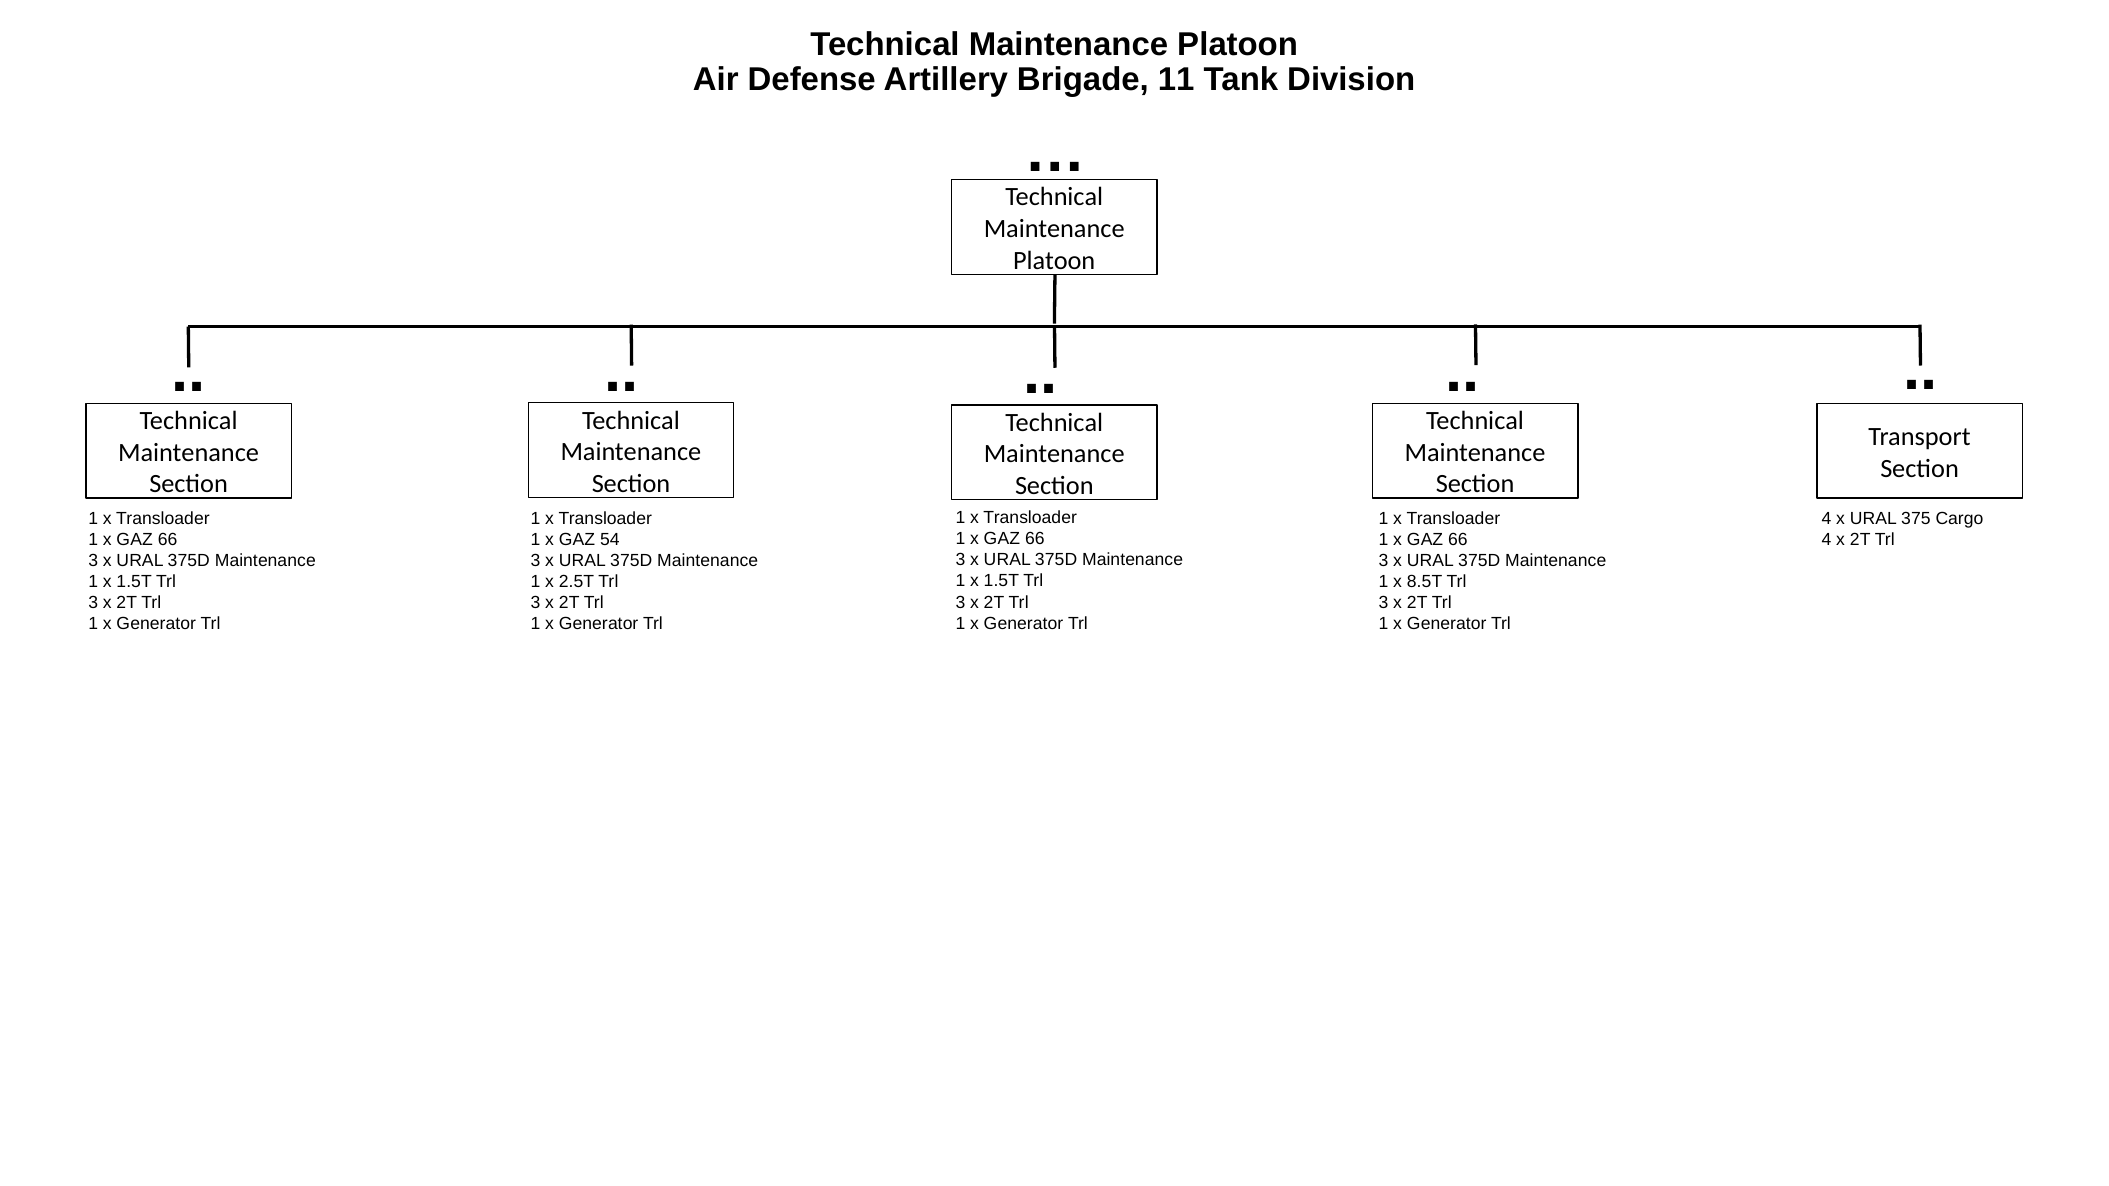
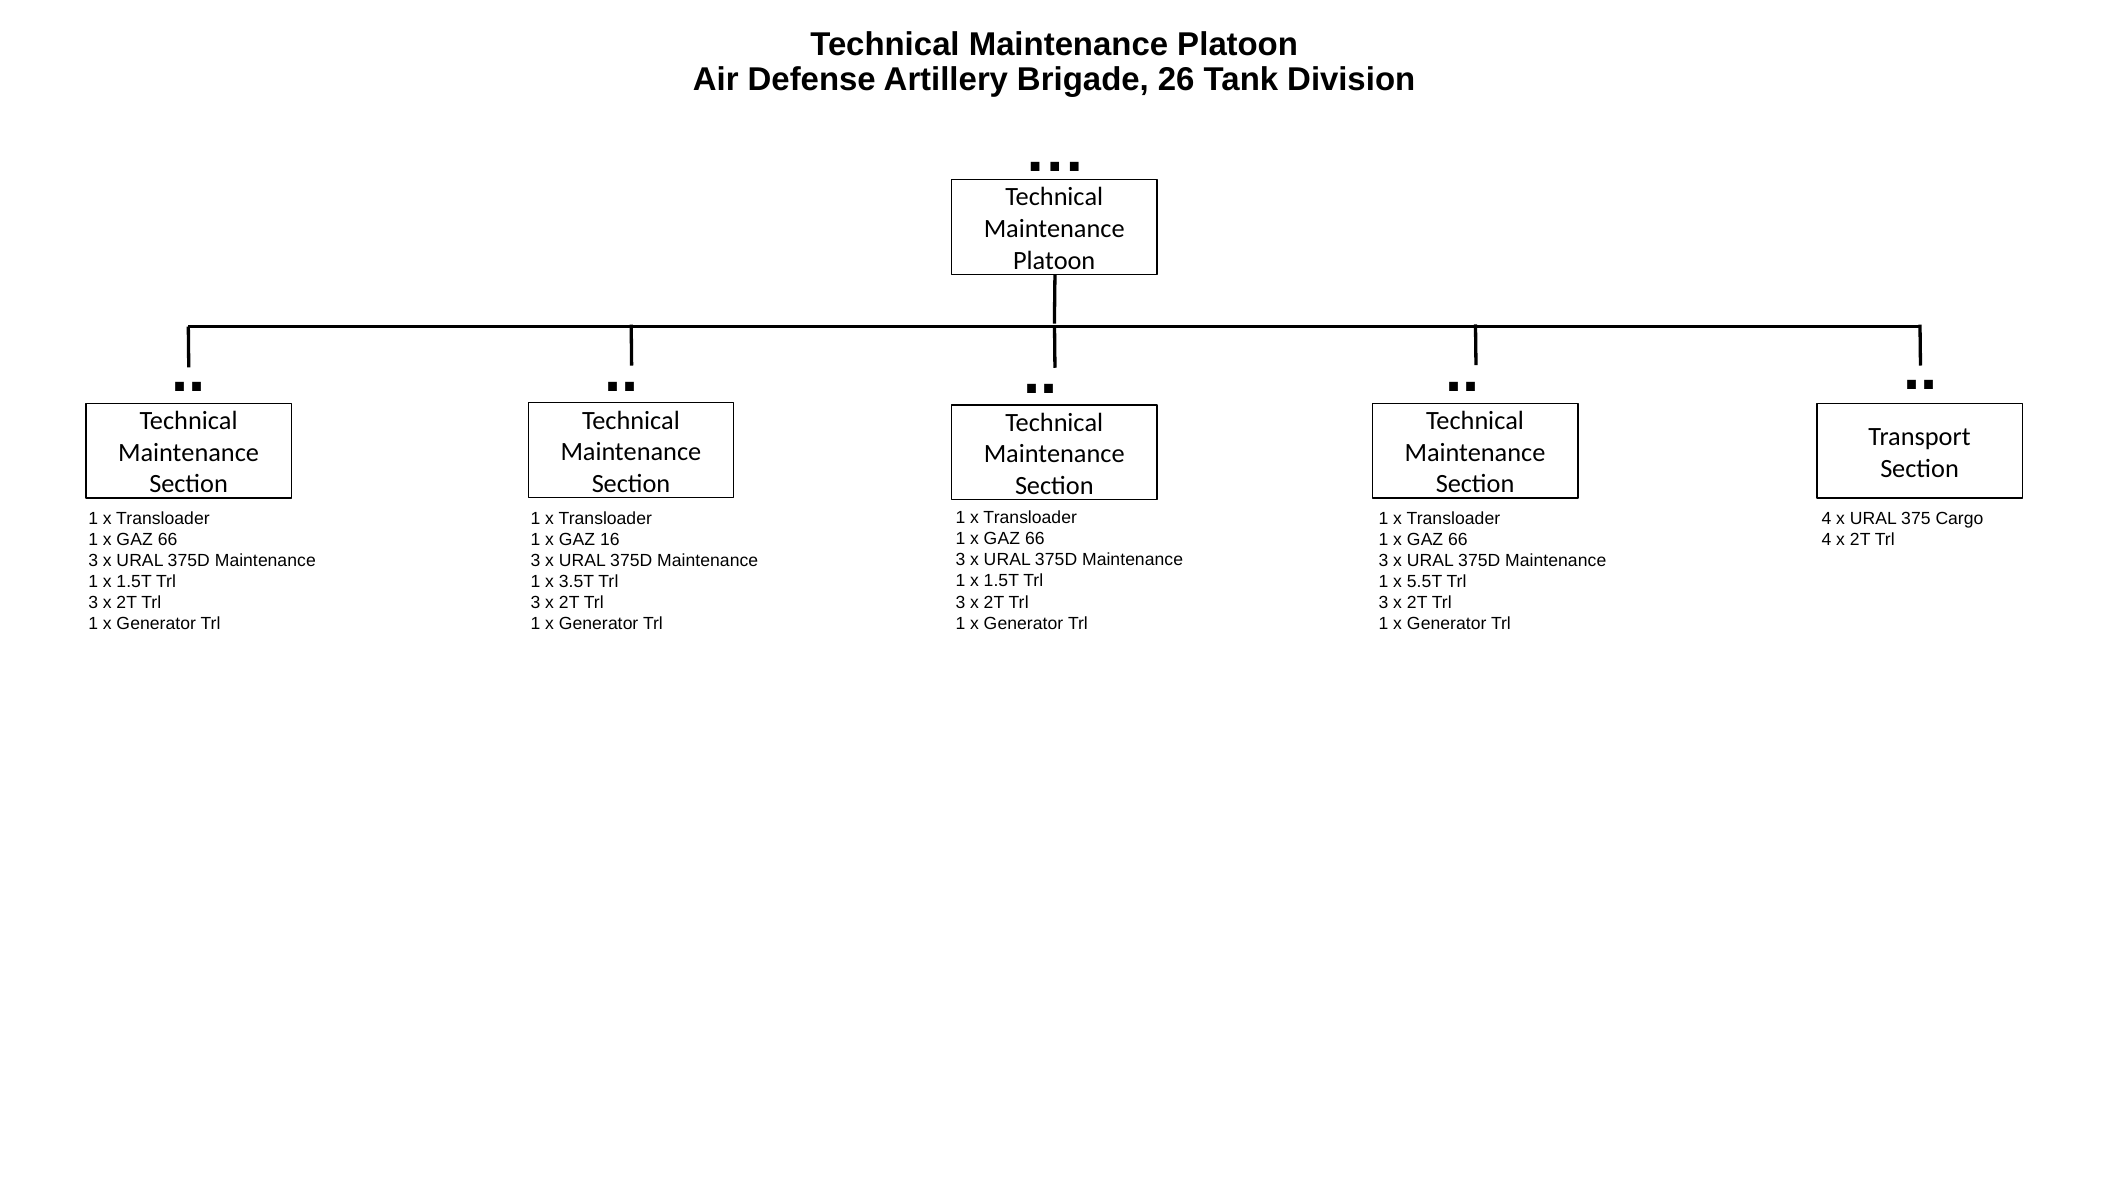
11: 11 -> 26
54: 54 -> 16
2.5T: 2.5T -> 3.5T
8.5T: 8.5T -> 5.5T
